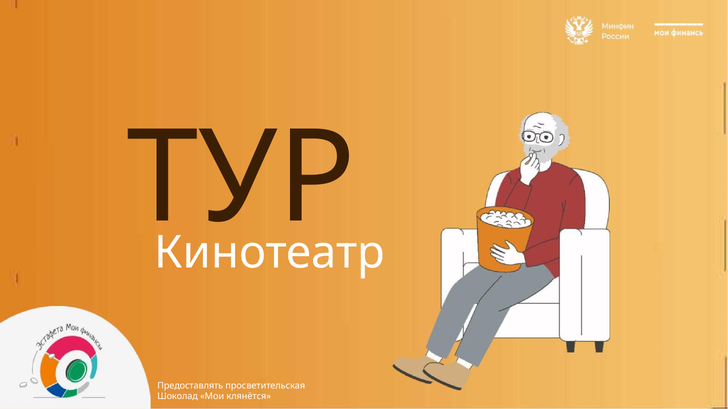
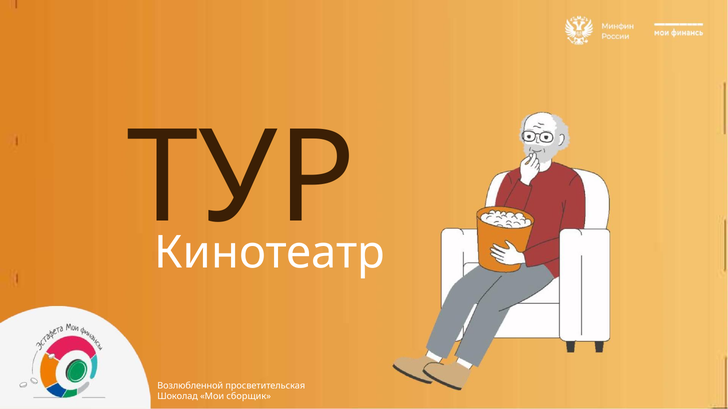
Предоставлять: Предоставлять -> Возлюбленной
клянётся: клянётся -> сборщик
